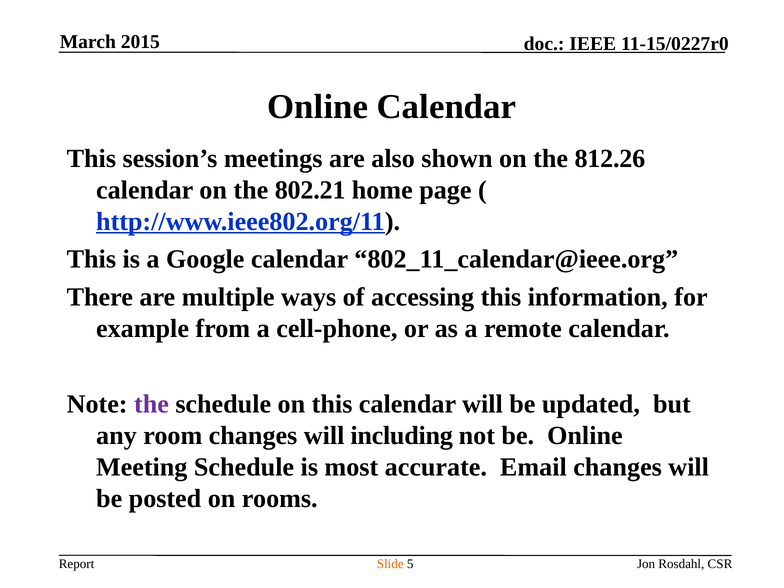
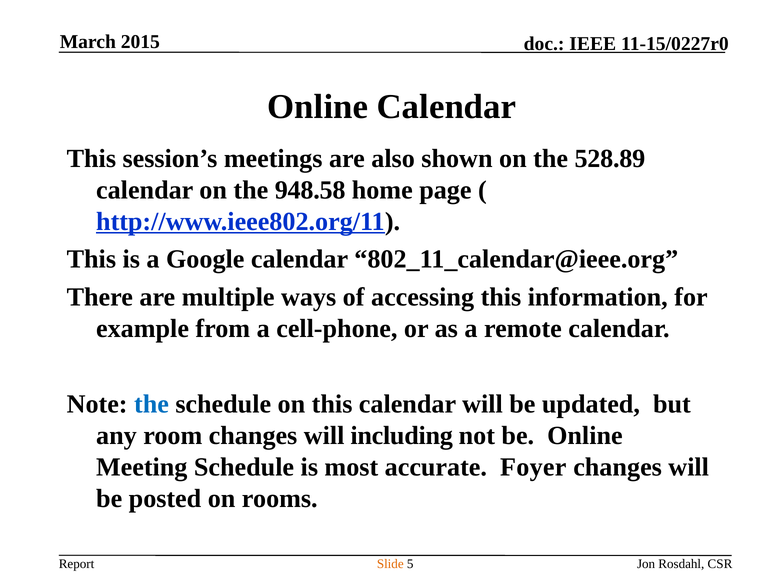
812.26: 812.26 -> 528.89
802.21: 802.21 -> 948.58
the at (151, 404) colour: purple -> blue
Email: Email -> Foyer
